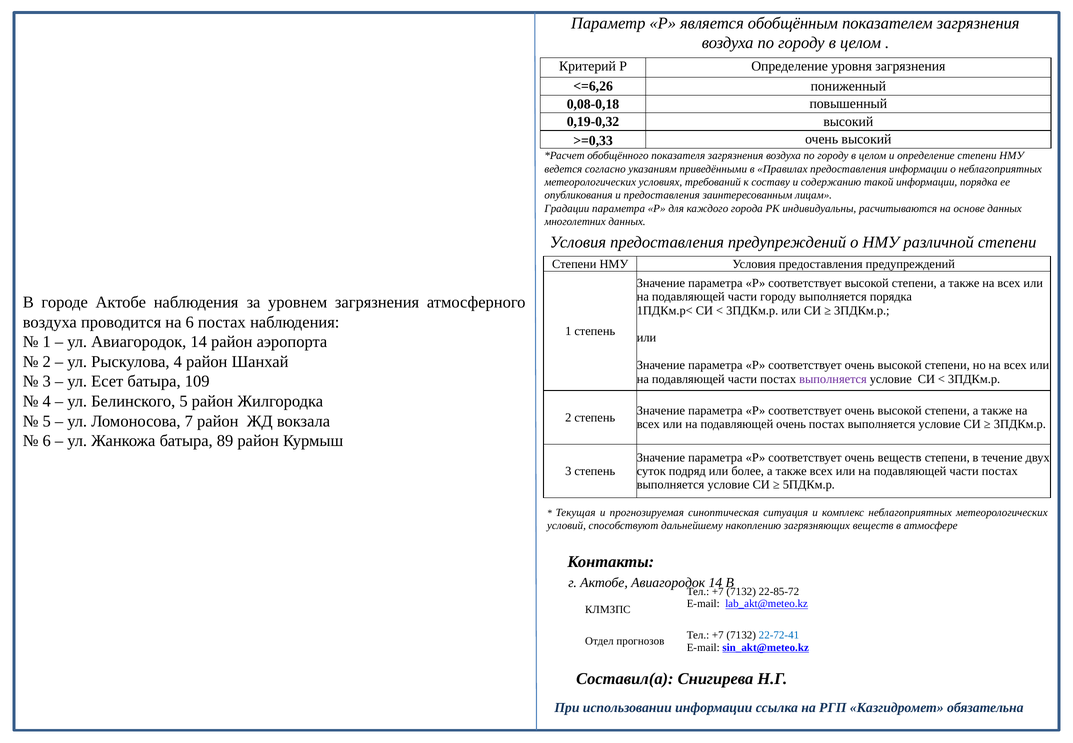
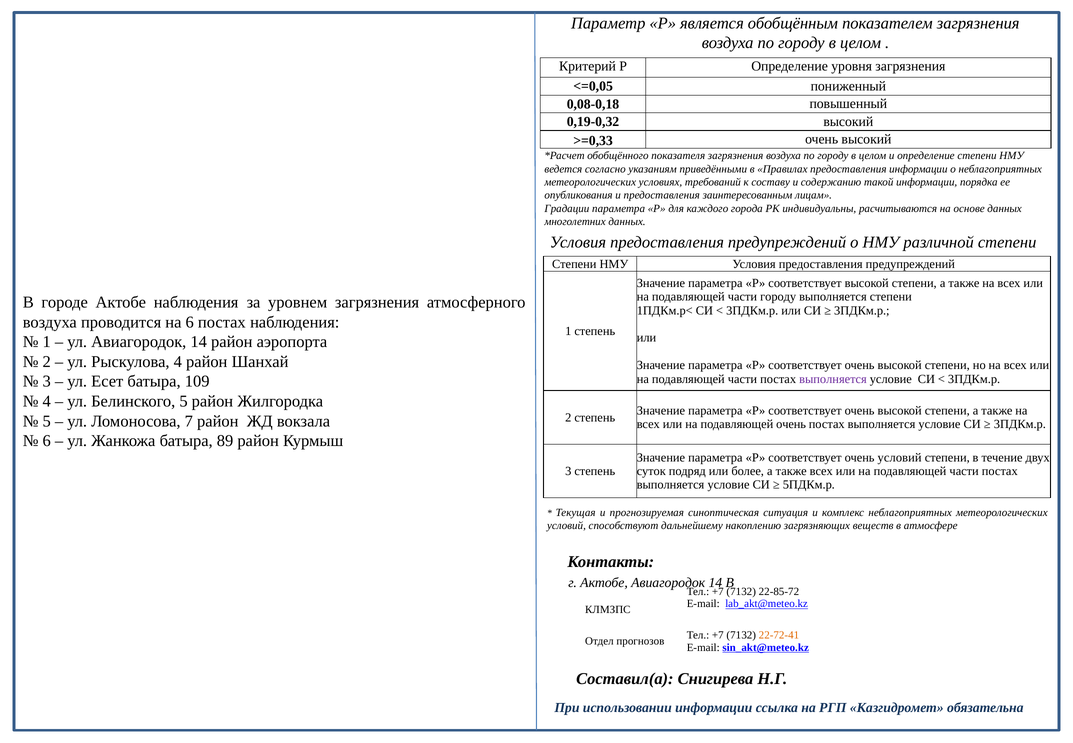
<=6,26: <=6,26 -> <=0,05
выполняется порядка: порядка -> степени
очень веществ: веществ -> условий
22-72-41 colour: blue -> orange
